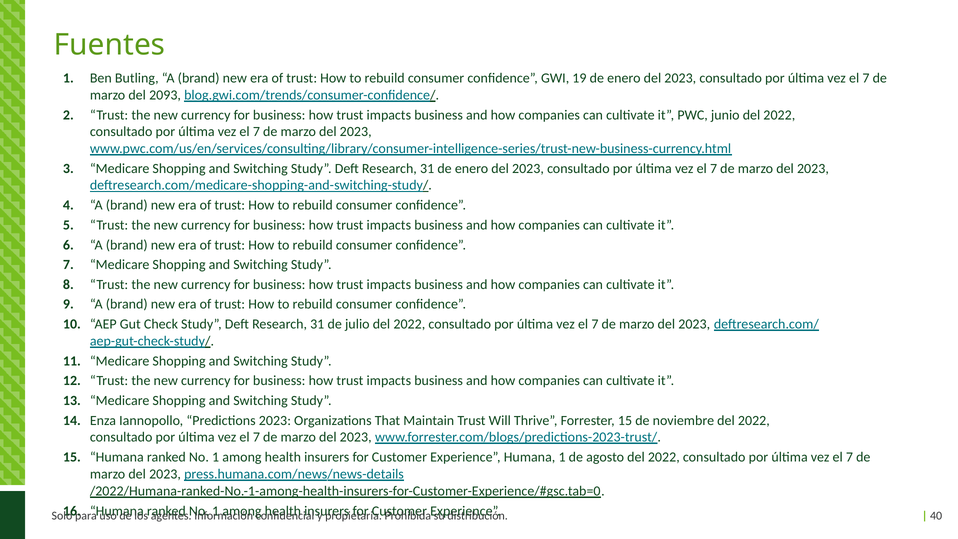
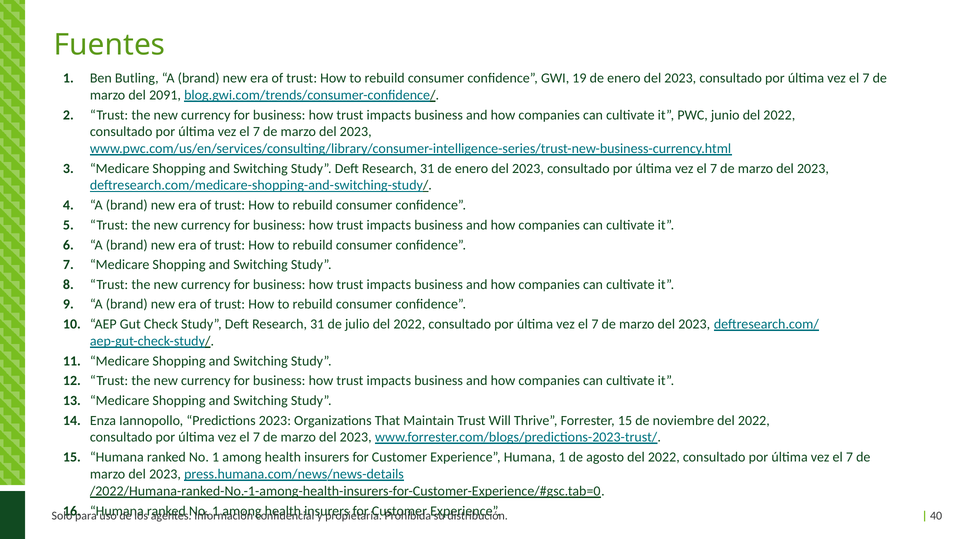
2093: 2093 -> 2091
